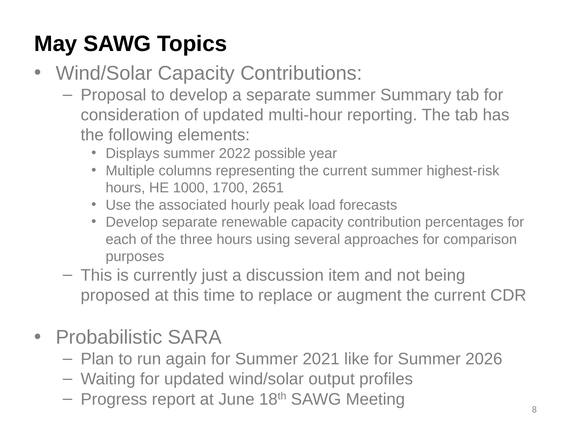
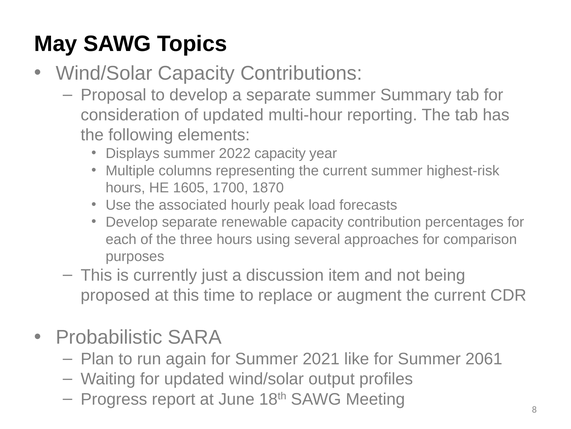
2022 possible: possible -> capacity
1000: 1000 -> 1605
2651: 2651 -> 1870
2026: 2026 -> 2061
